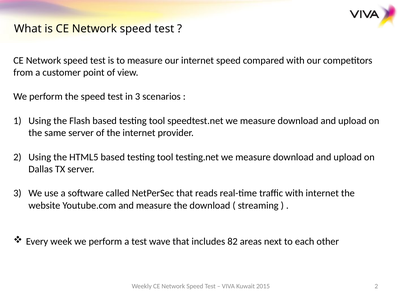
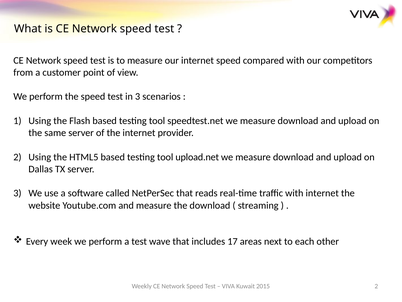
testing.net: testing.net -> upload.net
82: 82 -> 17
